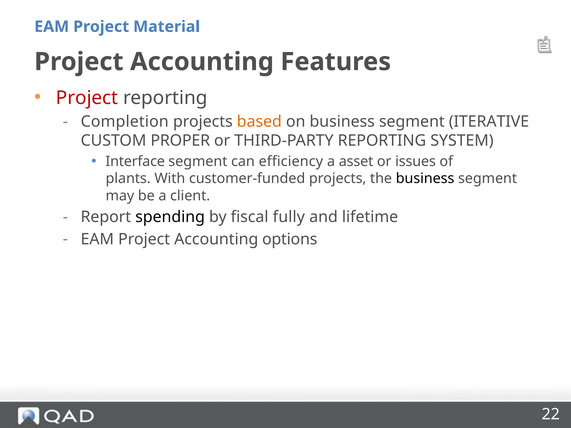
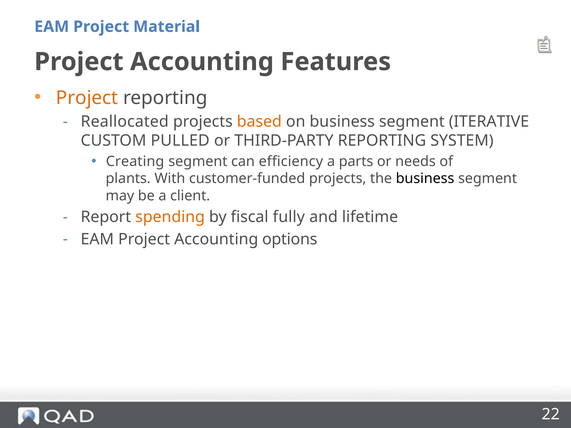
Project at (87, 98) colour: red -> orange
Completion: Completion -> Reallocated
PROPER: PROPER -> PULLED
Interface: Interface -> Creating
asset: asset -> parts
issues: issues -> needs
spending colour: black -> orange
